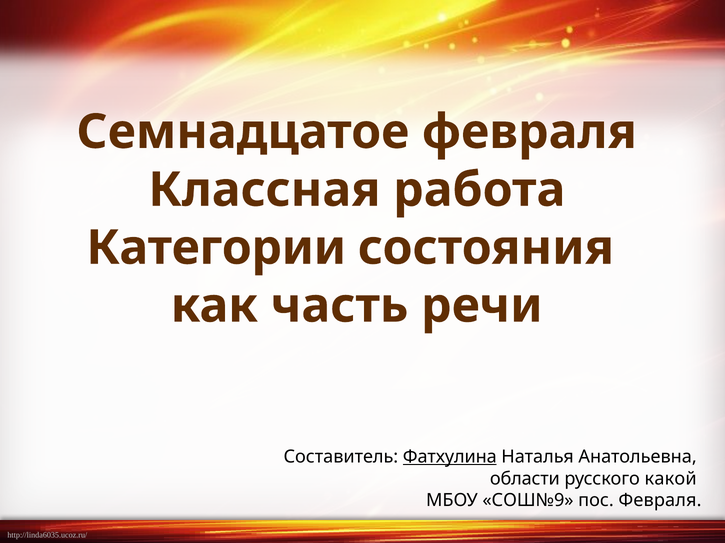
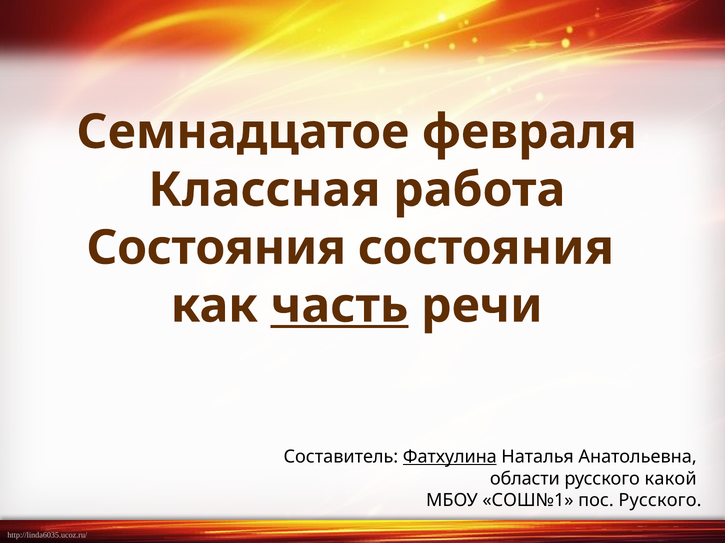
Категории at (216, 248): Категории -> Состояния
часть underline: none -> present
СОШ№9: СОШ№9 -> СОШ№1
пос Февраля: Февраля -> Русского
